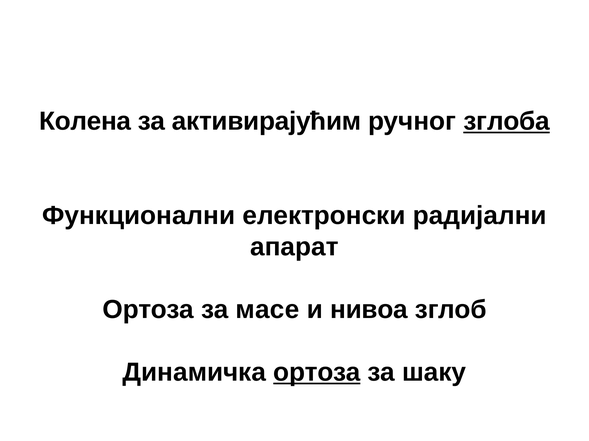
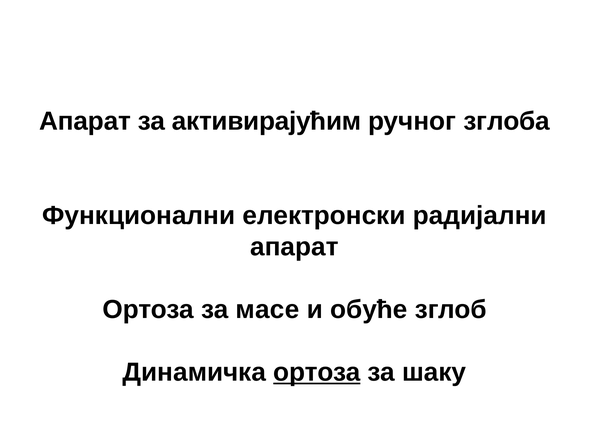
Колена at (85, 122): Колена -> Апарат
зглоба underline: present -> none
нивоа: нивоа -> обуће
